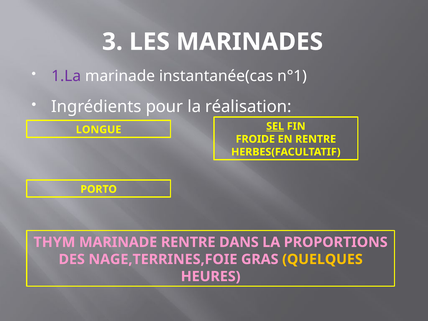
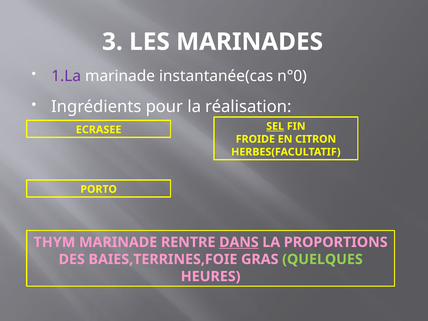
n°1: n°1 -> n°0
LONGUE: LONGUE -> ECRASEE
EN RENTRE: RENTRE -> CITRON
DANS underline: none -> present
NAGE,TERRINES,FOIE: NAGE,TERRINES,FOIE -> BAIES,TERRINES,FOIE
QUELQUES colour: yellow -> light green
